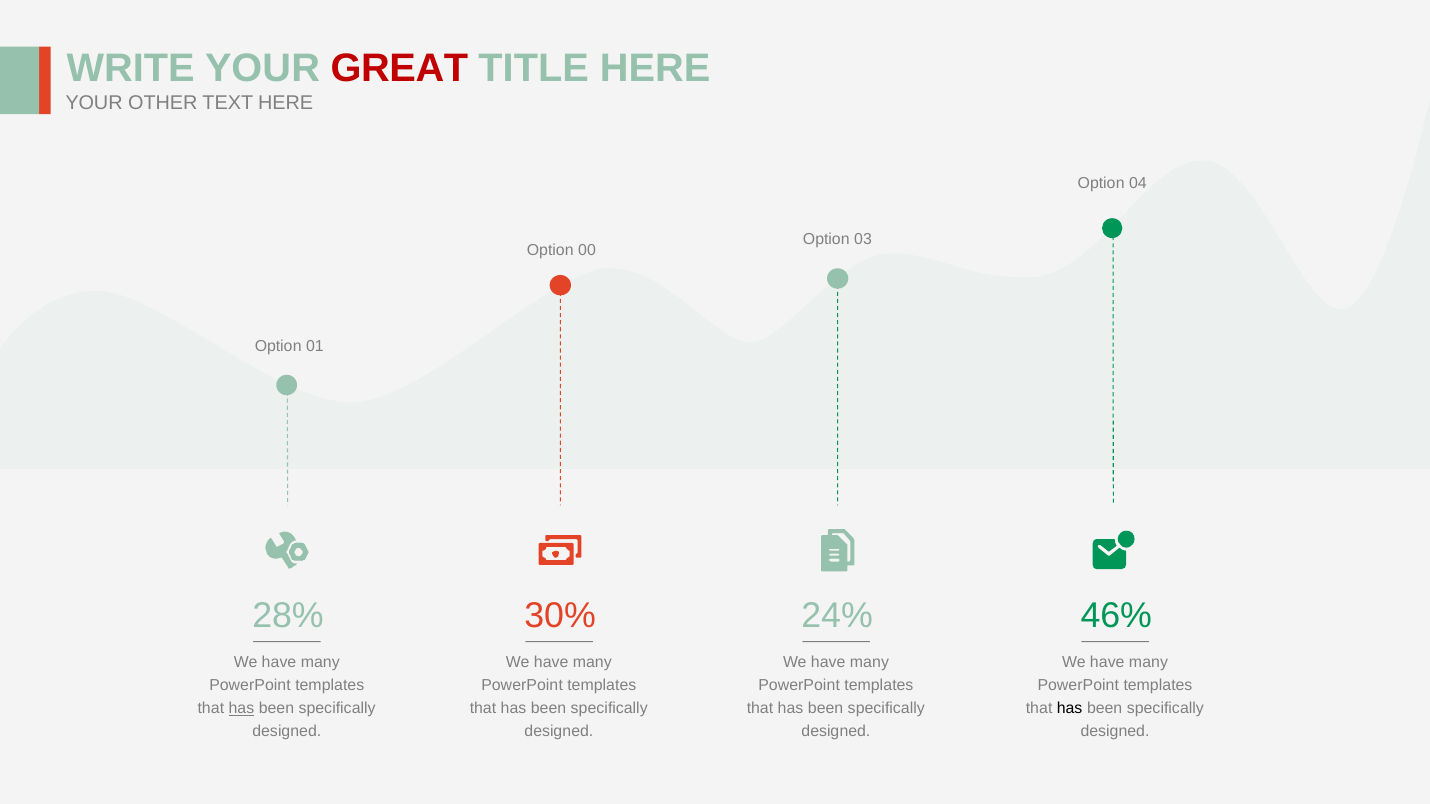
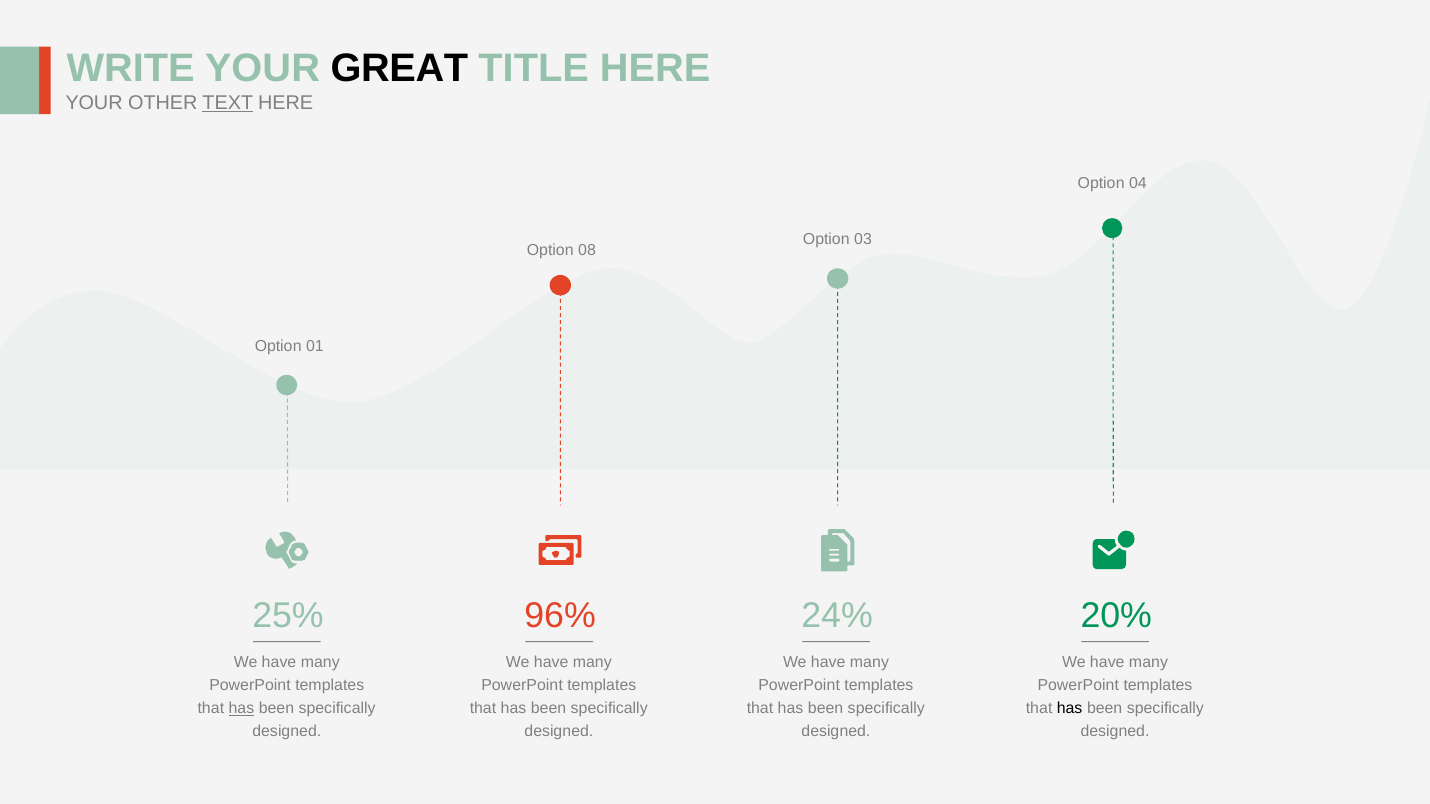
GREAT colour: red -> black
TEXT underline: none -> present
00: 00 -> 08
28%: 28% -> 25%
30%: 30% -> 96%
46%: 46% -> 20%
